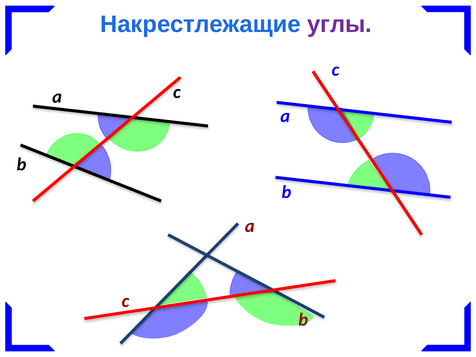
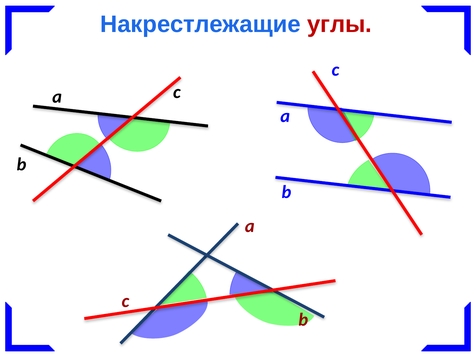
углы colour: purple -> red
